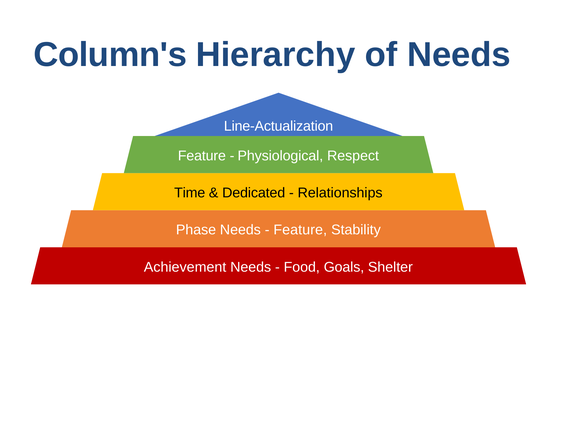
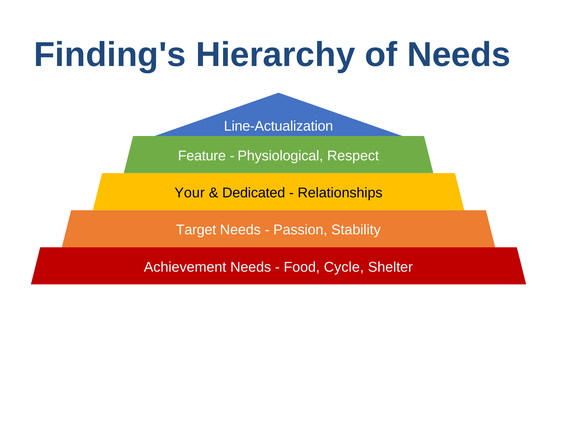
Column's: Column's -> Finding's
Time: Time -> Your
Phase: Phase -> Target
Feature at (300, 230): Feature -> Passion
Goals: Goals -> Cycle
